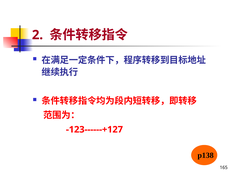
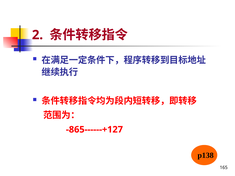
-123------+127: -123------+127 -> -865------+127
